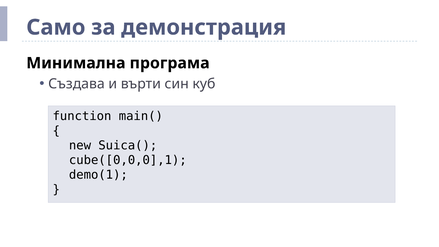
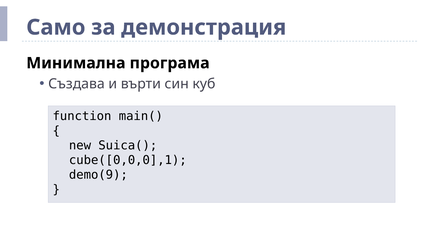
demo(1: demo(1 -> demo(9
